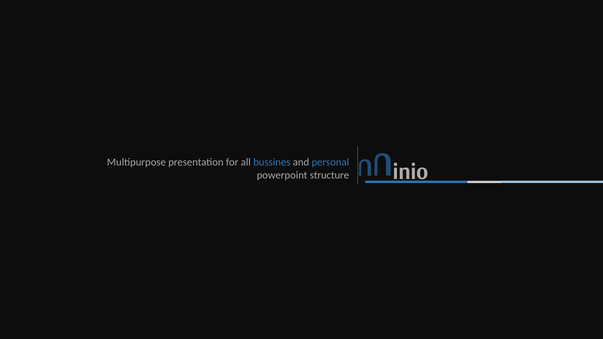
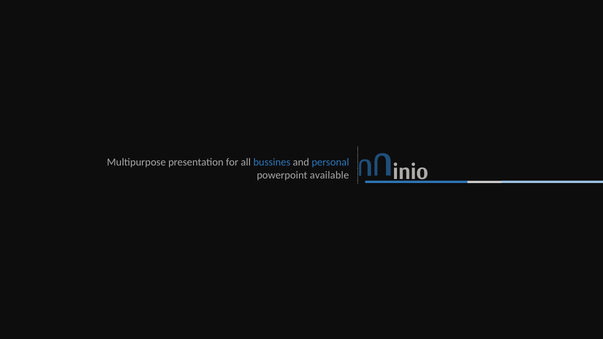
structure: structure -> available
